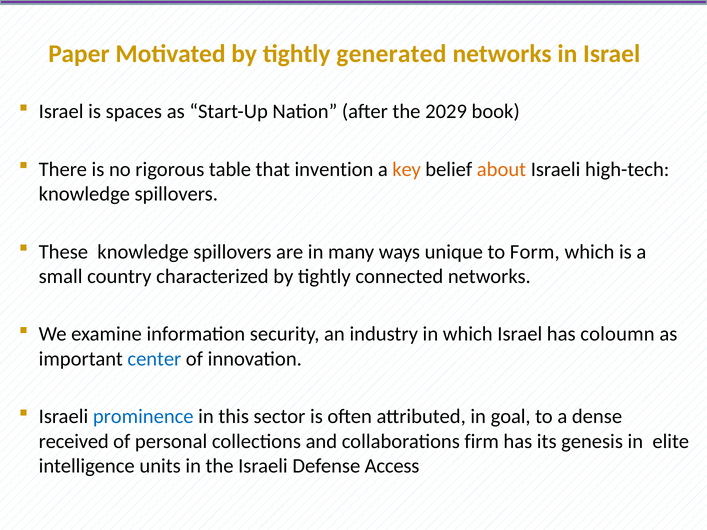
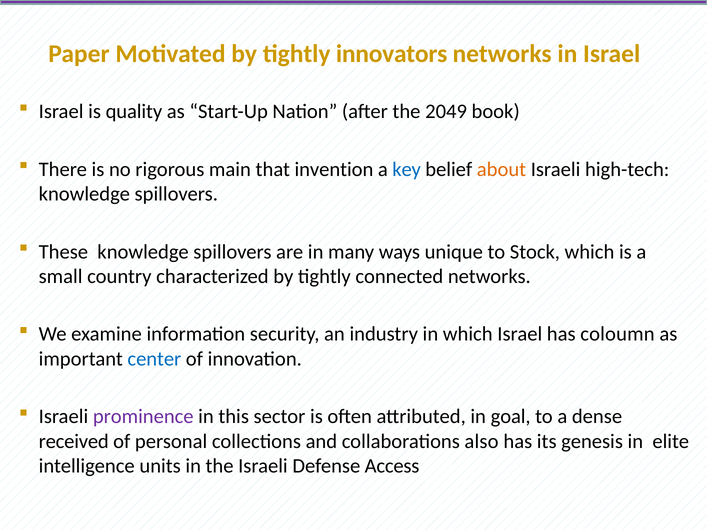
generated: generated -> innovators
spaces: spaces -> quality
2029: 2029 -> 2049
table: table -> main
key colour: orange -> blue
Form: Form -> Stock
prominence colour: blue -> purple
firm: firm -> also
